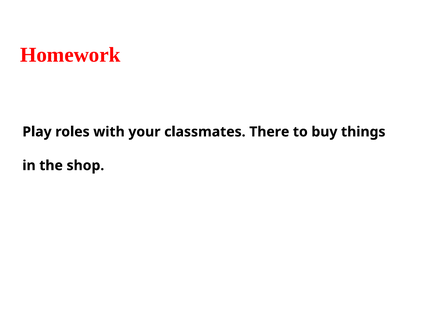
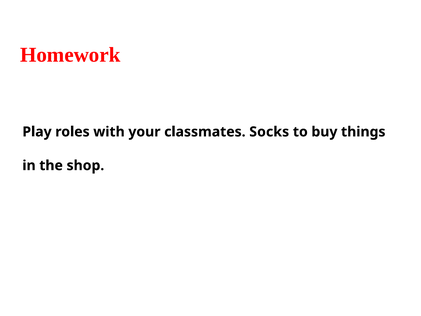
There: There -> Socks
